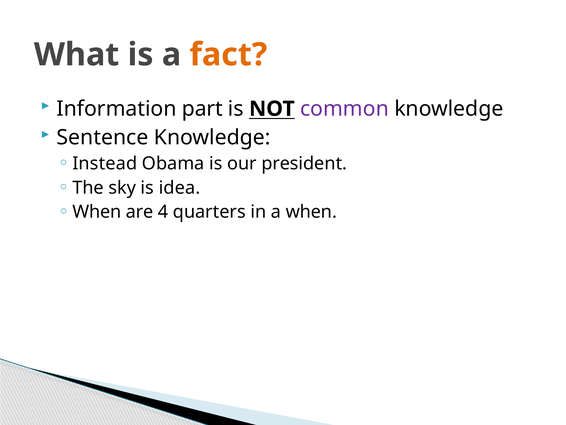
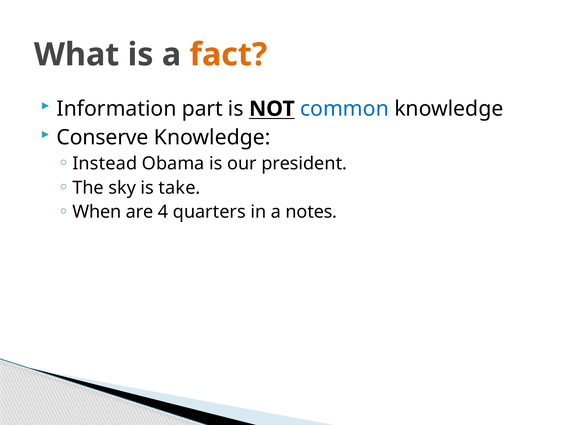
common colour: purple -> blue
Sentence: Sentence -> Conserve
idea: idea -> take
a when: when -> notes
